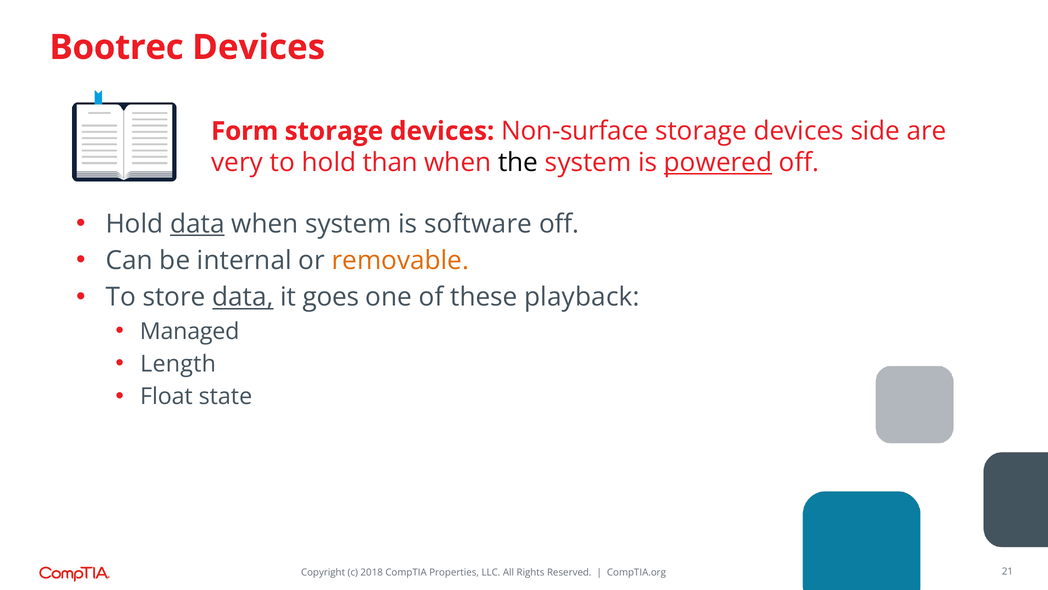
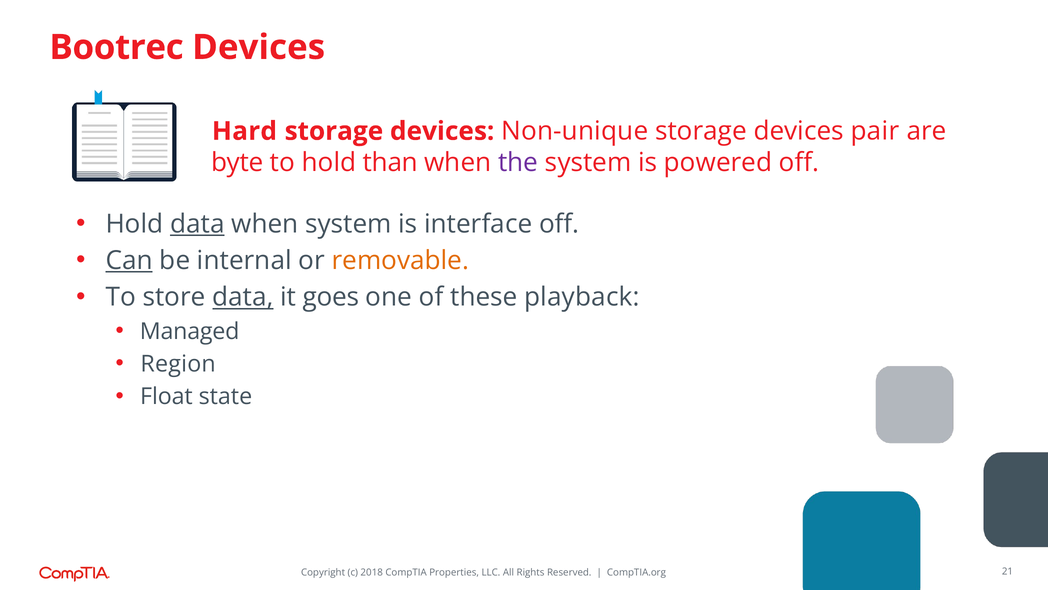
Form: Form -> Hard
Non-surface: Non-surface -> Non-unique
side: side -> pair
very: very -> byte
the colour: black -> purple
powered underline: present -> none
software: software -> interface
Can underline: none -> present
Length: Length -> Region
